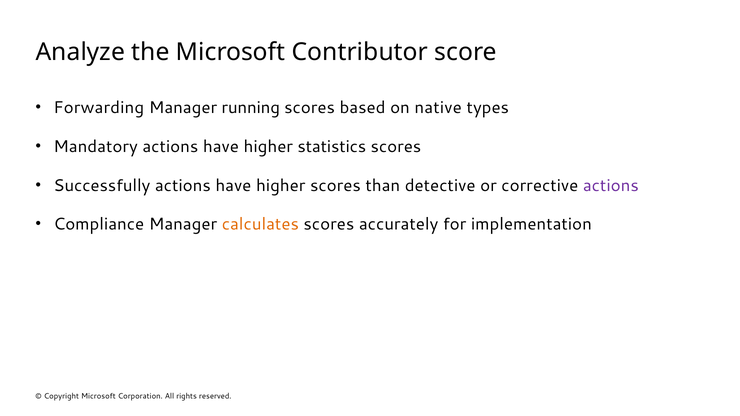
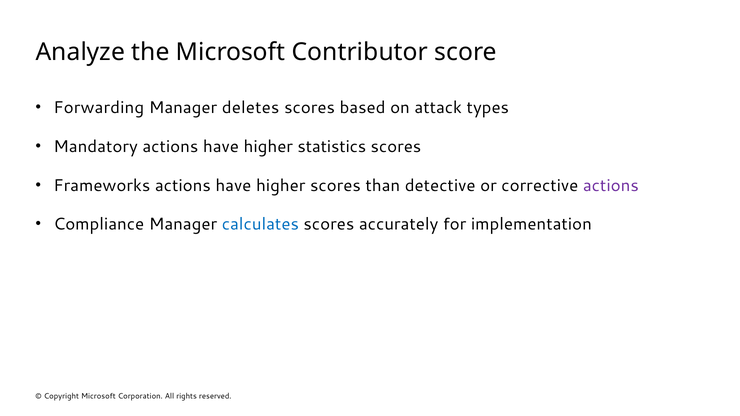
running: running -> deletes
native: native -> attack
Successfully: Successfully -> Frameworks
calculates colour: orange -> blue
